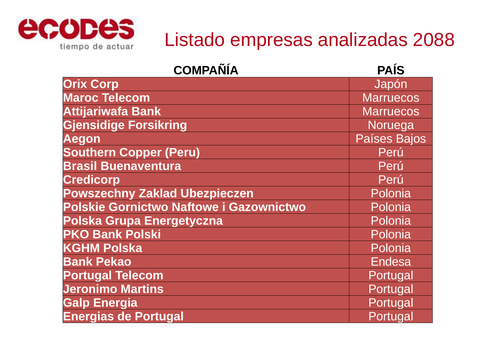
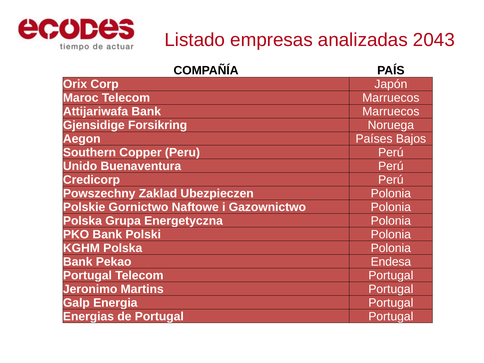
2088: 2088 -> 2043
Brasil: Brasil -> Unido
